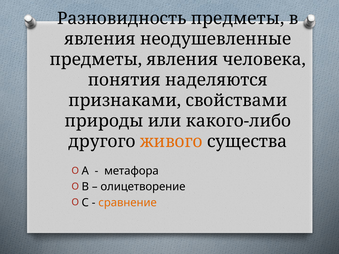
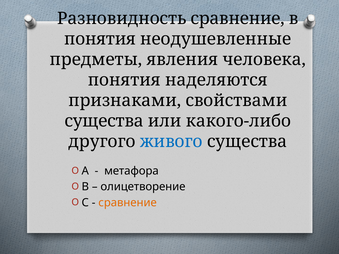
Разновидность предметы: предметы -> сравнение
явления at (100, 39): явления -> понятия
природы at (104, 121): природы -> существа
живого colour: orange -> blue
